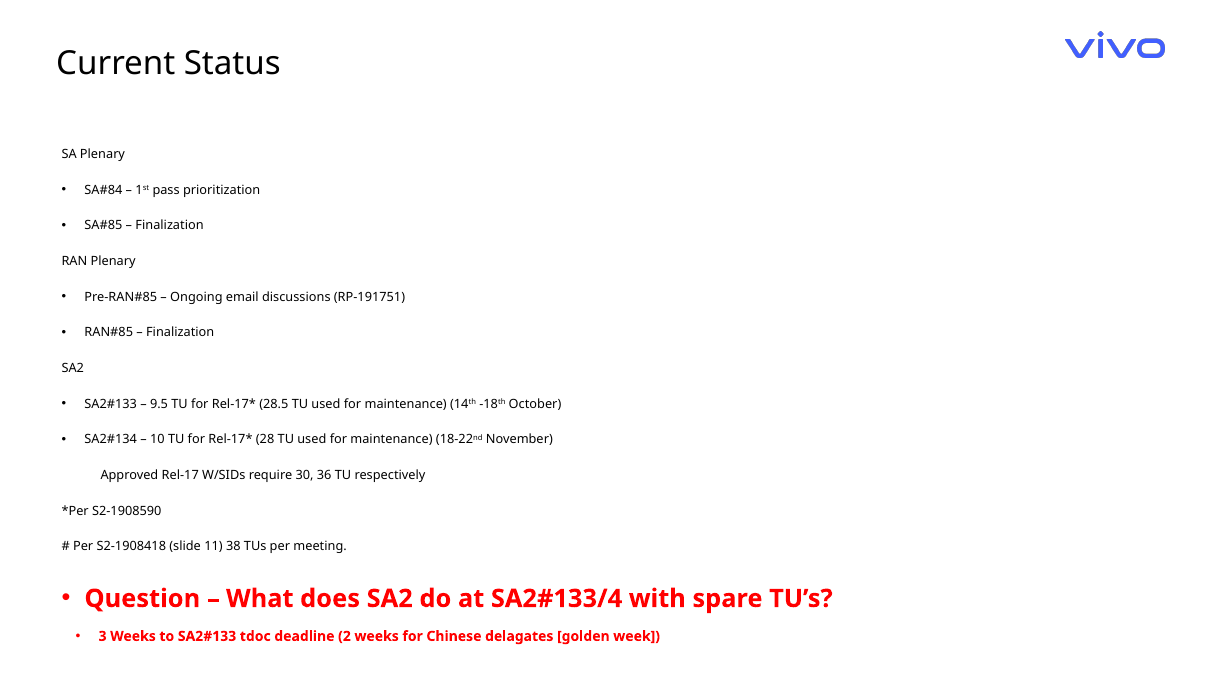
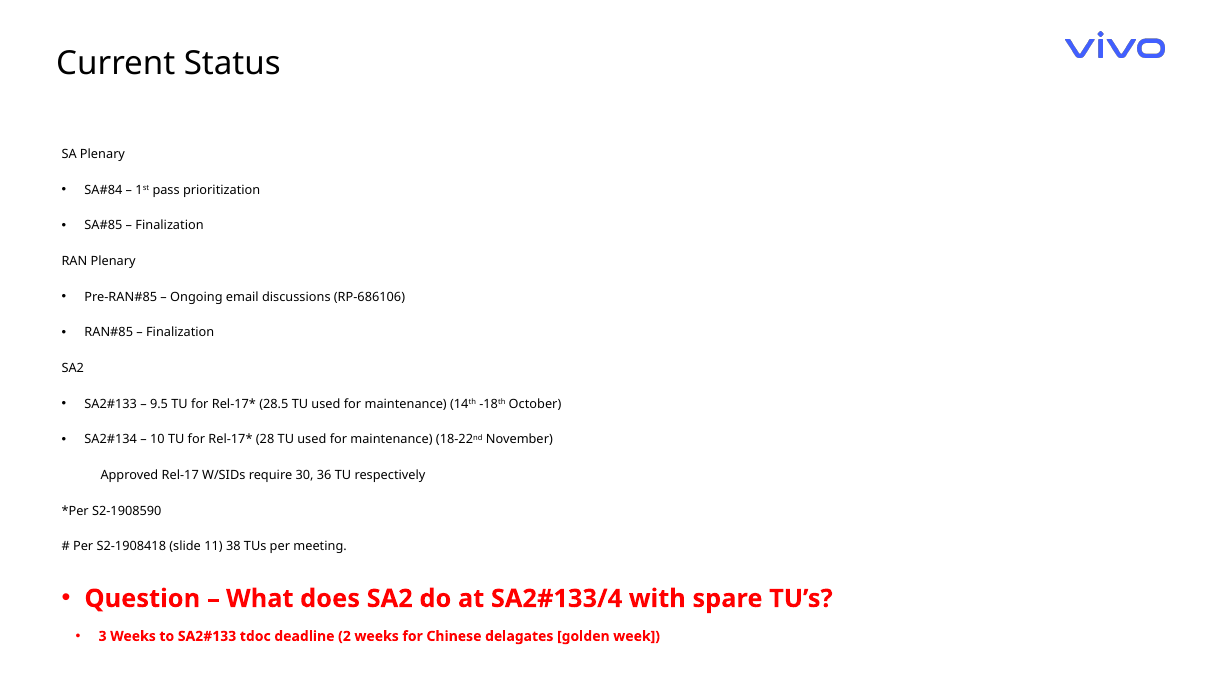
RP-191751: RP-191751 -> RP-686106
